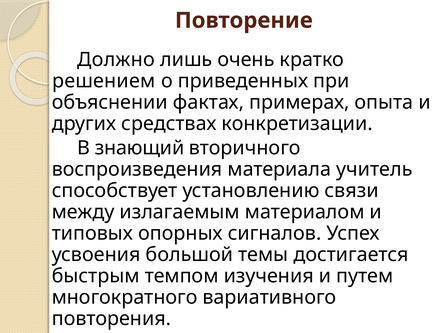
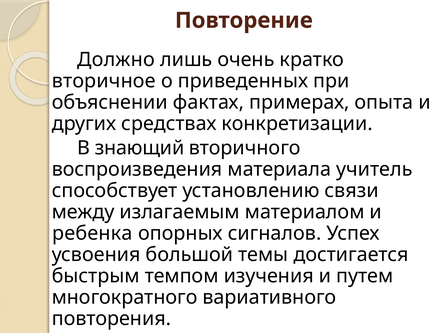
решением: решением -> вторичное
типовых: типовых -> ребенка
